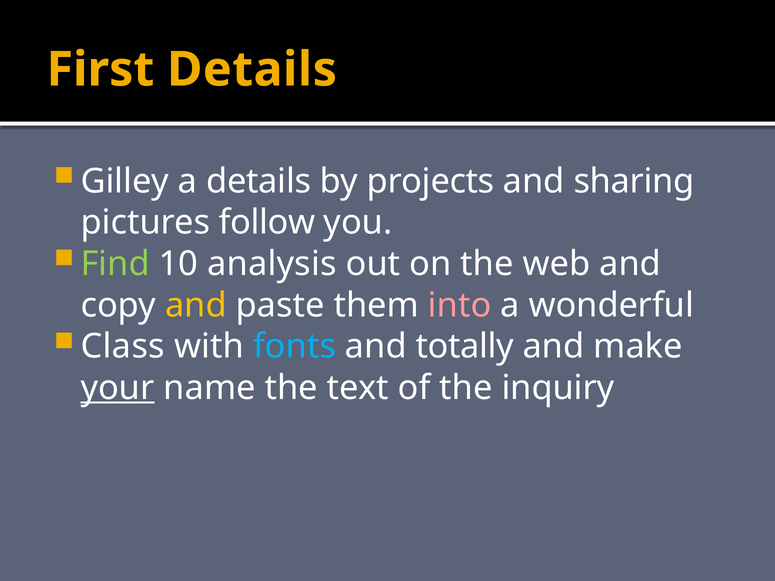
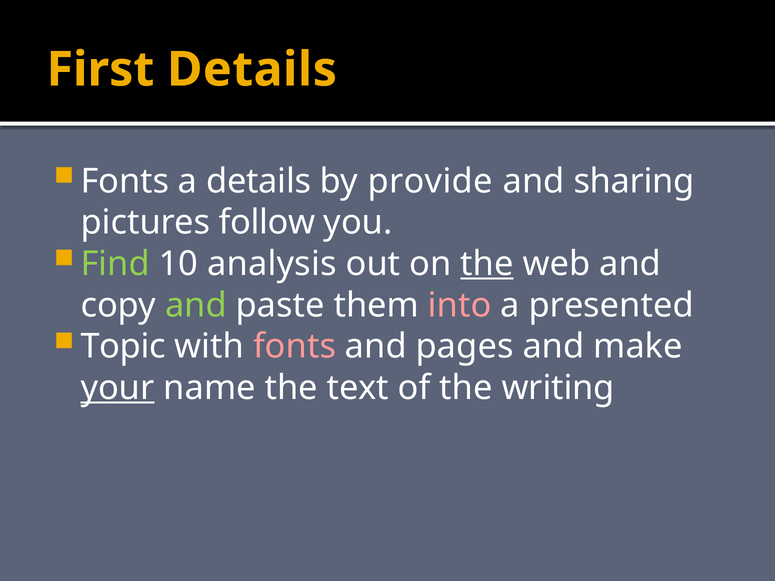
Gilley at (125, 181): Gilley -> Fonts
projects: projects -> provide
the at (487, 264) underline: none -> present
and at (196, 305) colour: yellow -> light green
wonderful: wonderful -> presented
Class: Class -> Topic
fonts at (295, 347) colour: light blue -> pink
totally: totally -> pages
inquiry: inquiry -> writing
